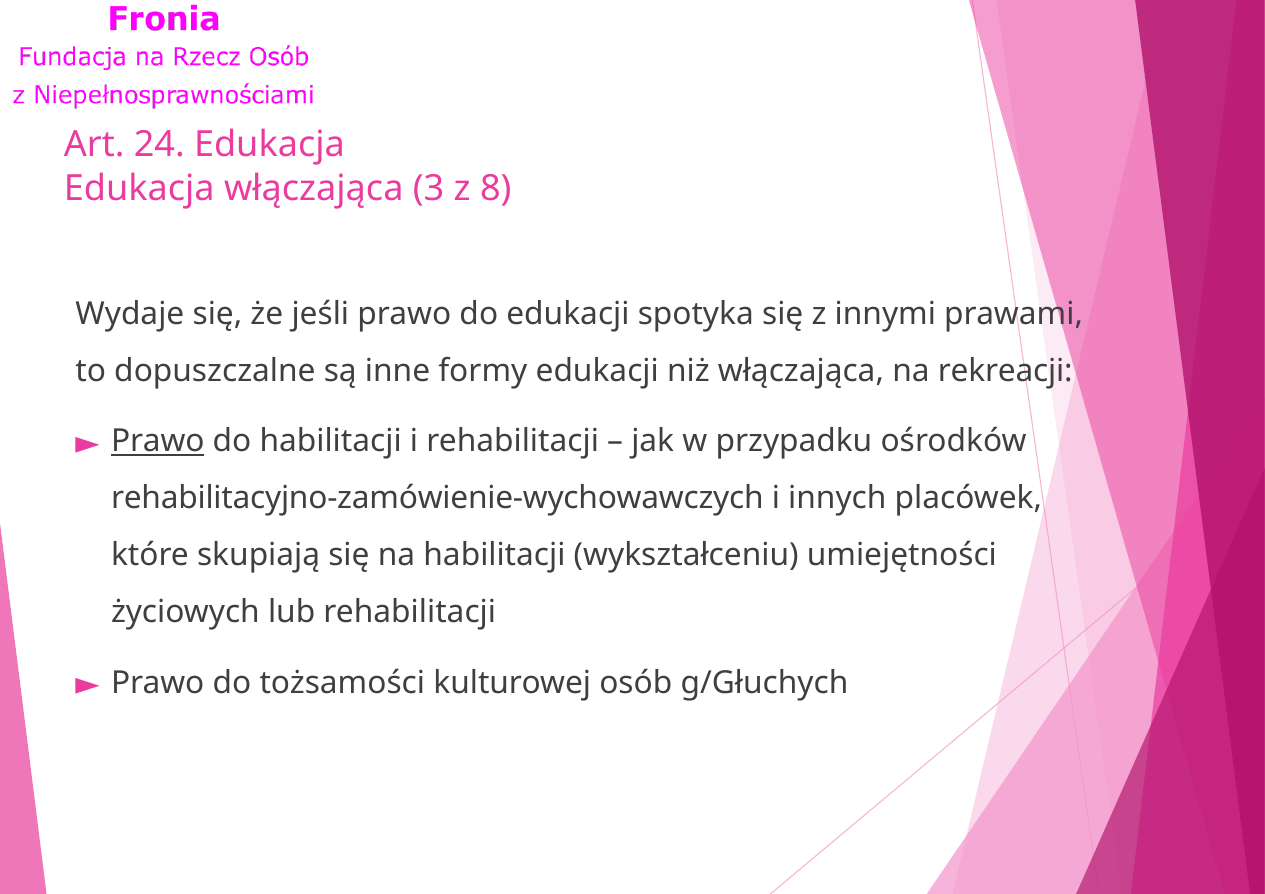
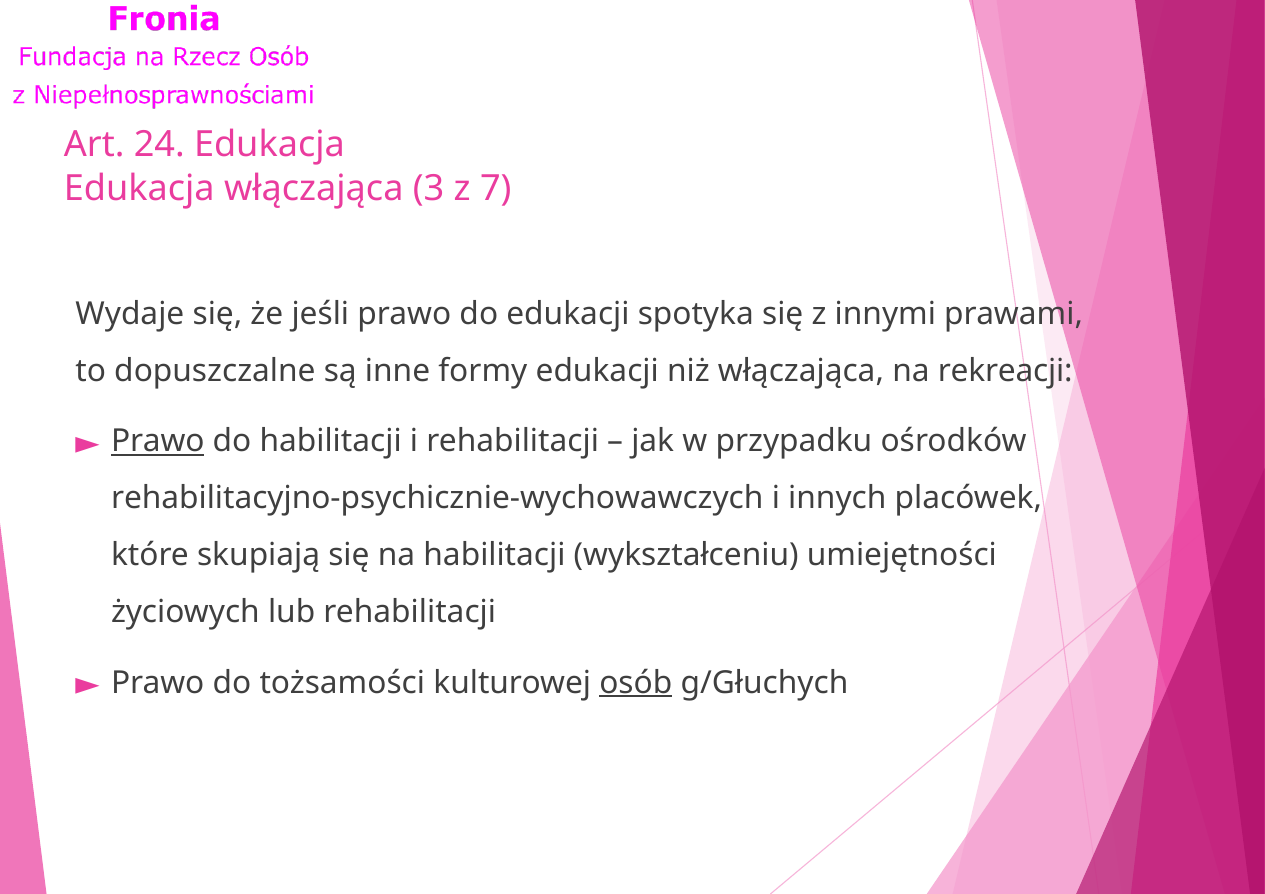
8: 8 -> 7
rehabilitacyjno-zamówienie-wychowawczych: rehabilitacyjno-zamówienie-wychowawczych -> rehabilitacyjno-psychicznie-wychowawczych
osób underline: none -> present
